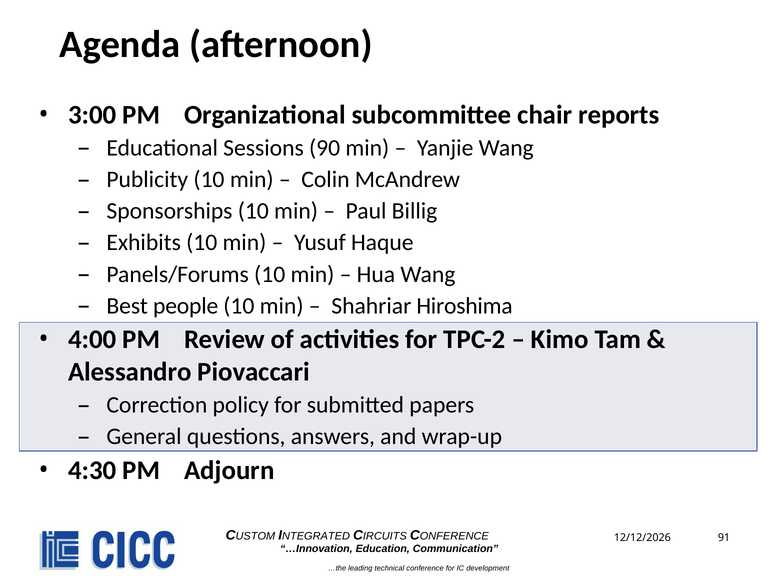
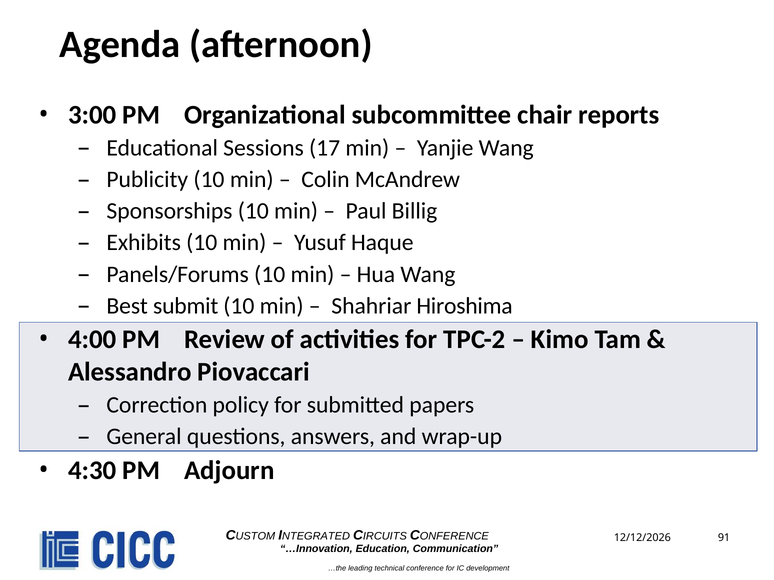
90: 90 -> 17
people: people -> submit
